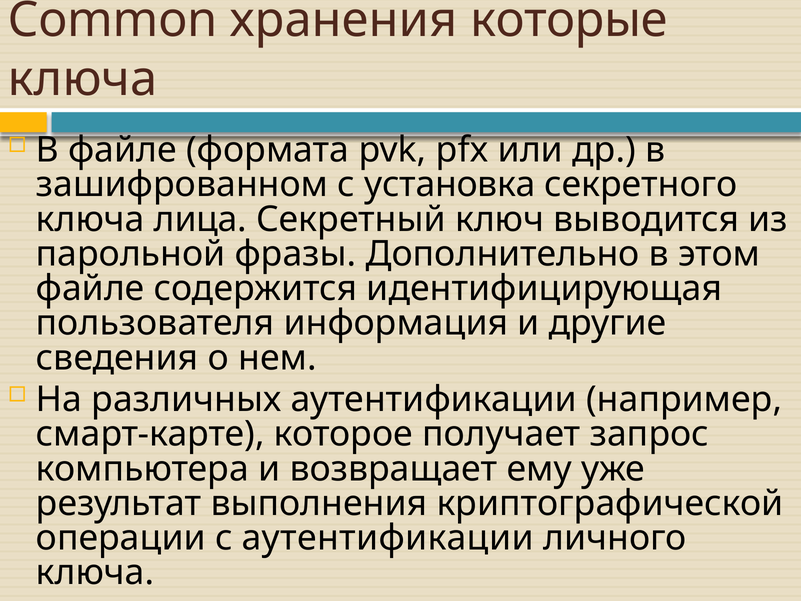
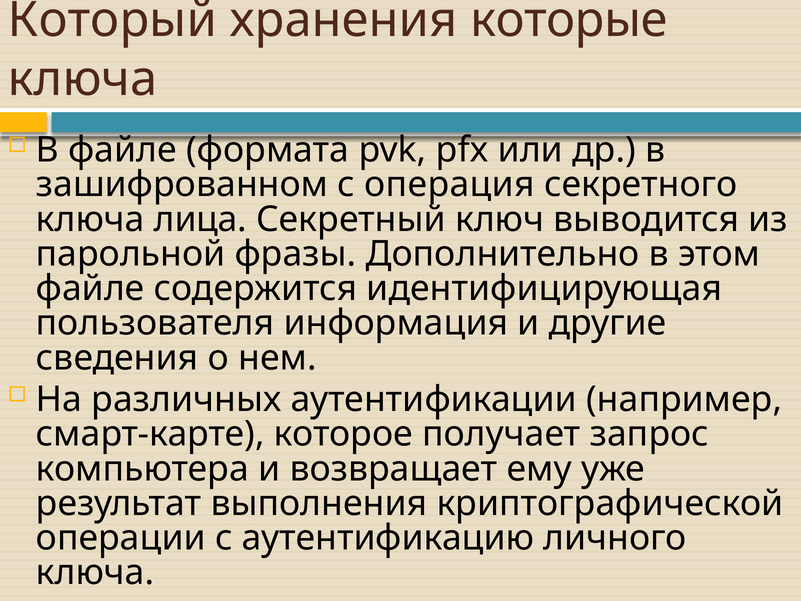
Common: Common -> Который
установка: установка -> операция
с аутентификации: аутентификации -> аутентификацию
